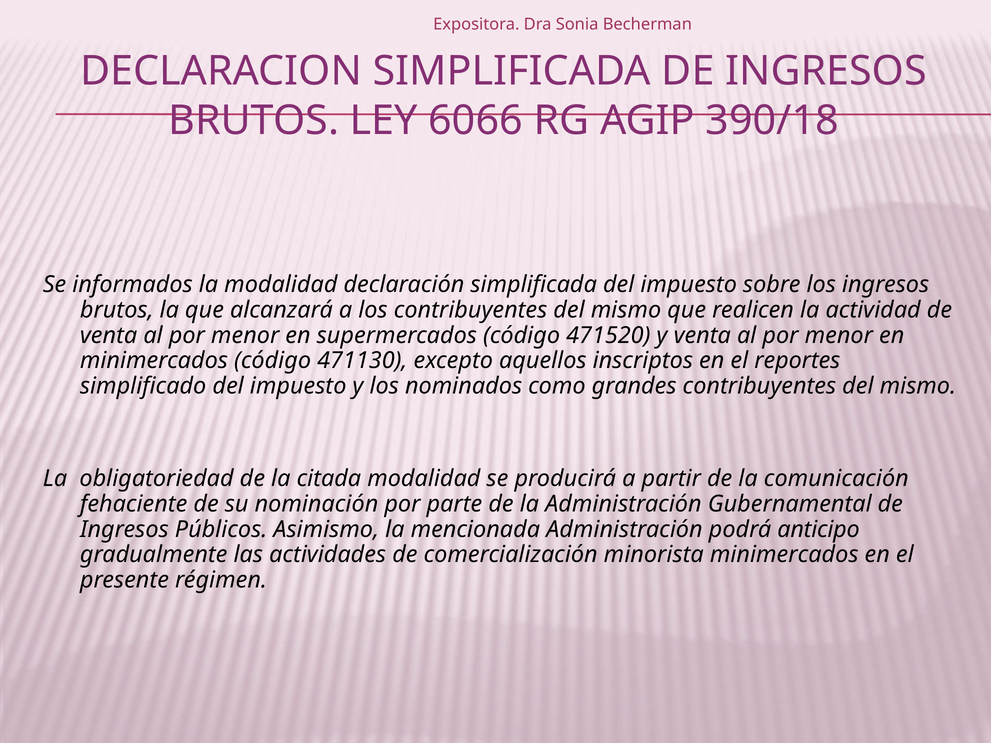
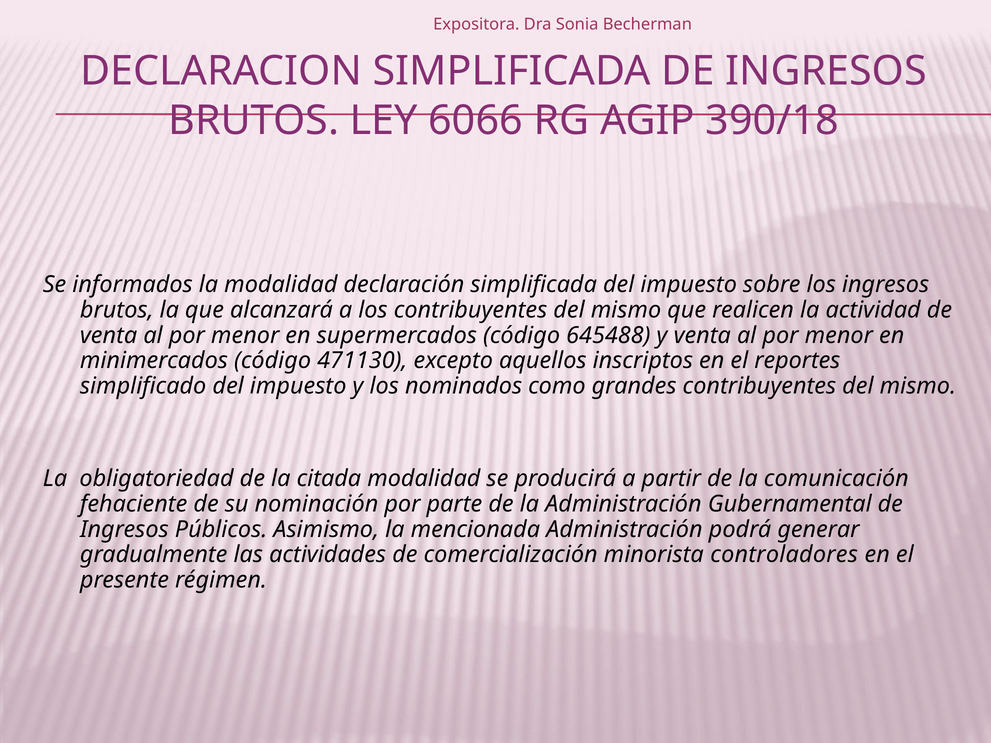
471520: 471520 -> 645488
anticipo: anticipo -> generar
minorista minimercados: minimercados -> controladores
